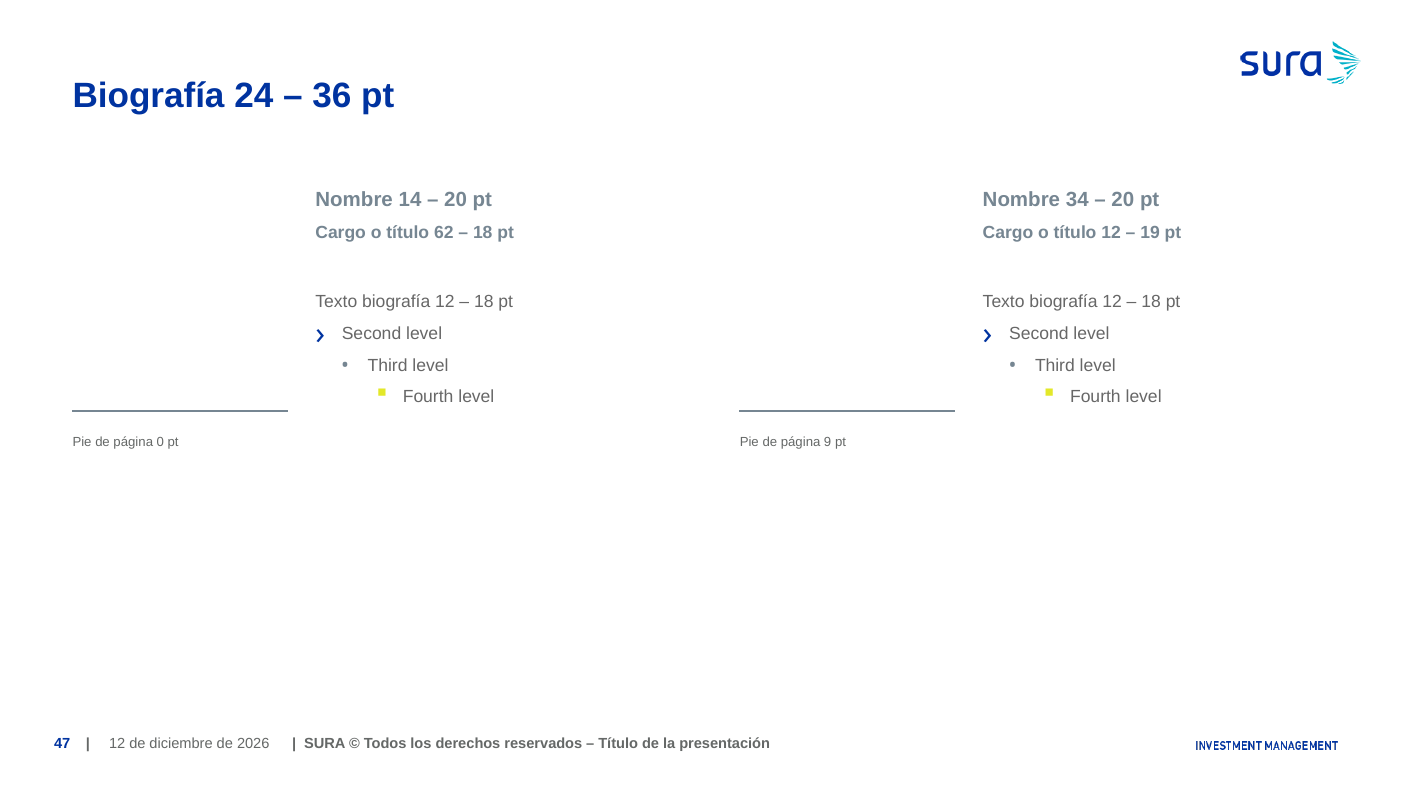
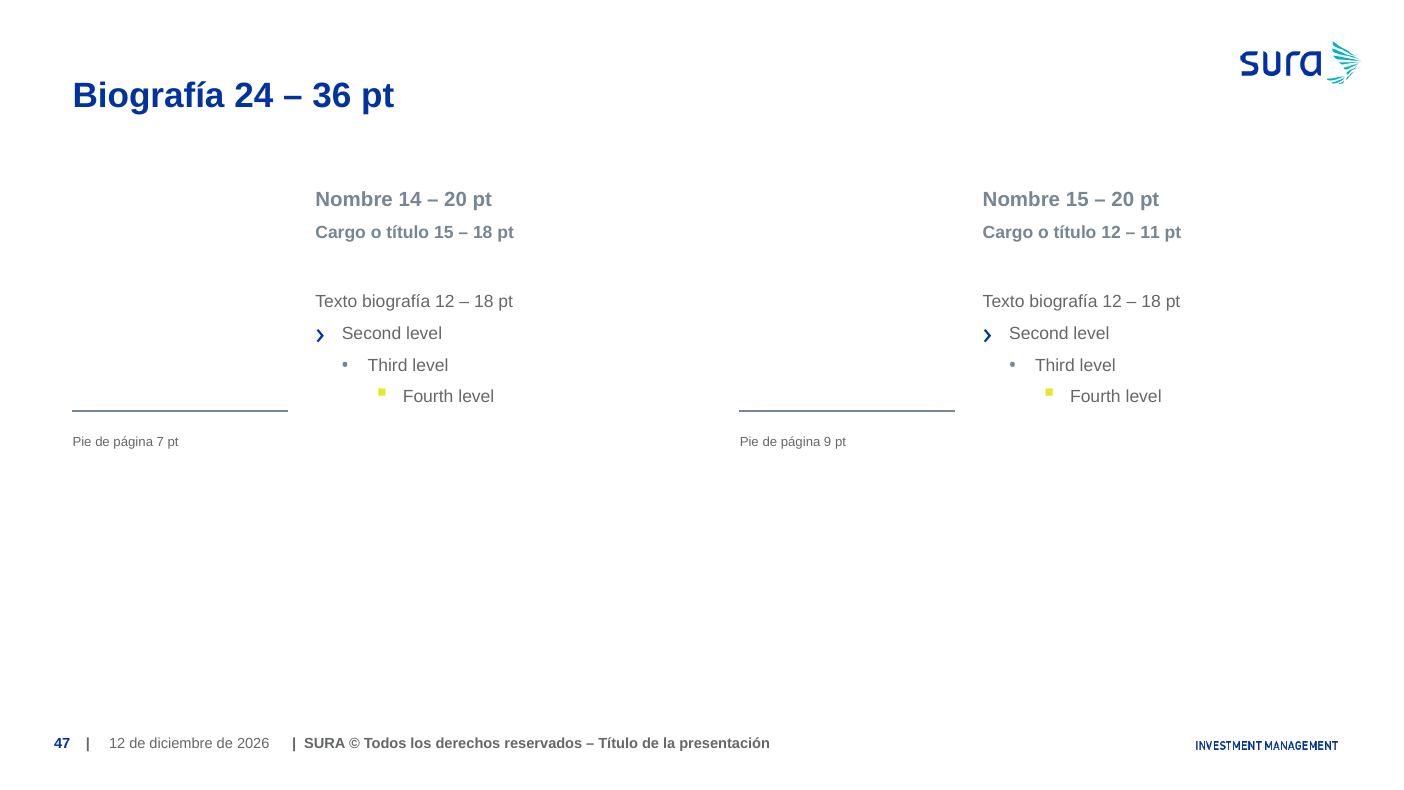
Nombre 34: 34 -> 15
título 62: 62 -> 15
19: 19 -> 11
0: 0 -> 7
